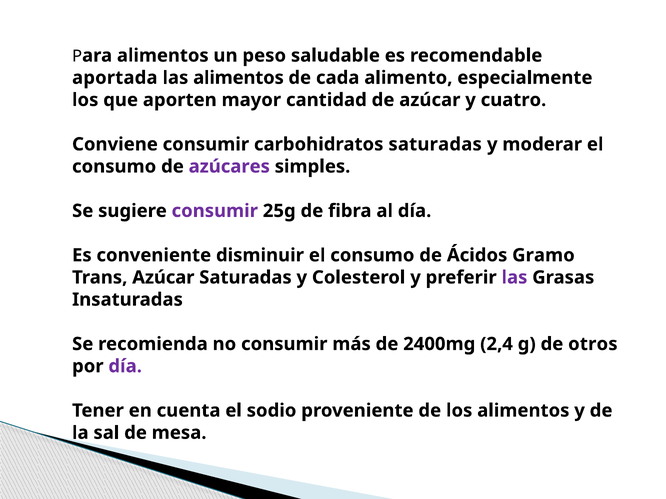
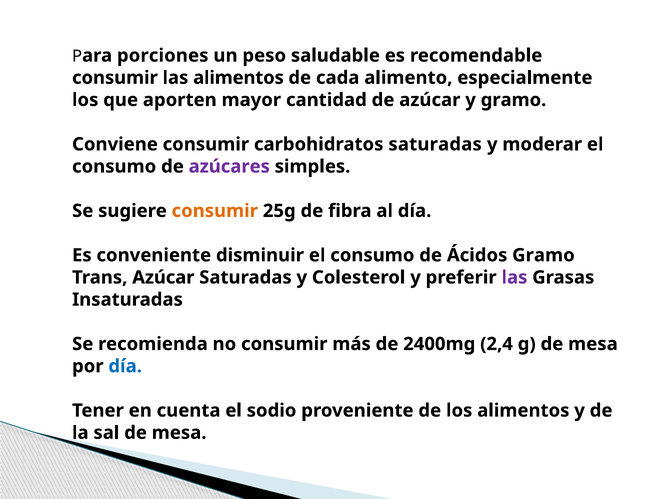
Para alimentos: alimentos -> porciones
aportada at (115, 78): aportada -> consumir
y cuatro: cuatro -> gramo
consumir at (215, 211) colour: purple -> orange
g de otros: otros -> mesa
día at (125, 367) colour: purple -> blue
